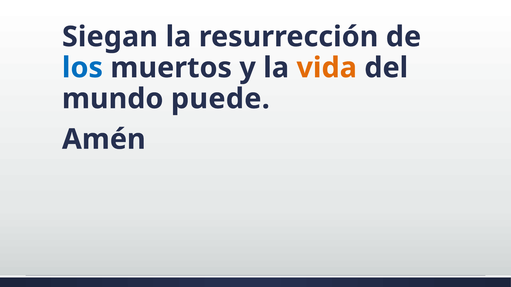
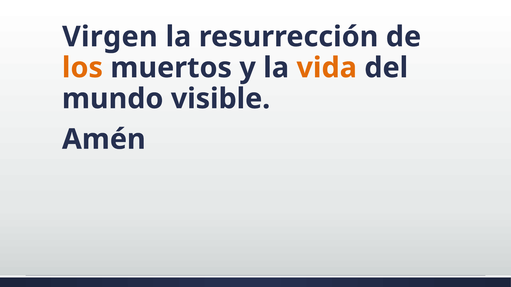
Siegan: Siegan -> Virgen
los colour: blue -> orange
puede: puede -> visible
